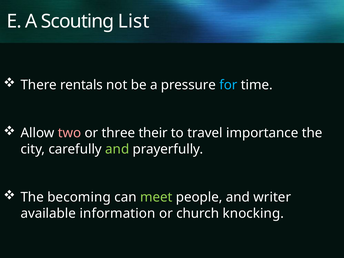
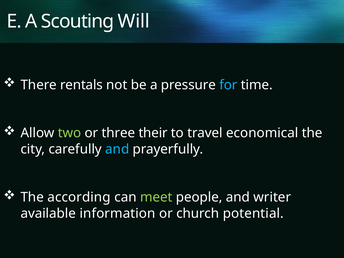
List: List -> Will
two colour: pink -> light green
importance: importance -> economical
and at (117, 149) colour: light green -> light blue
becoming: becoming -> according
knocking: knocking -> potential
